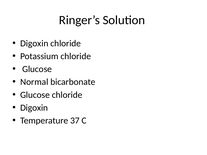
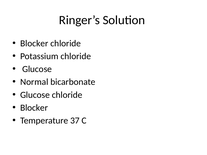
Digoxin at (34, 43): Digoxin -> Blocker
Digoxin at (34, 108): Digoxin -> Blocker
